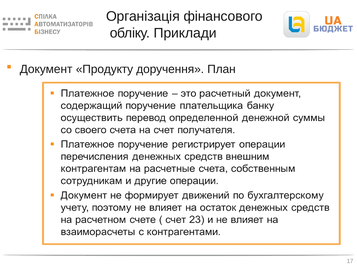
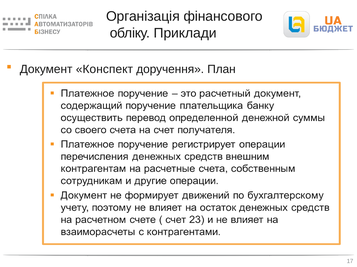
Продукту: Продукту -> Конспект
